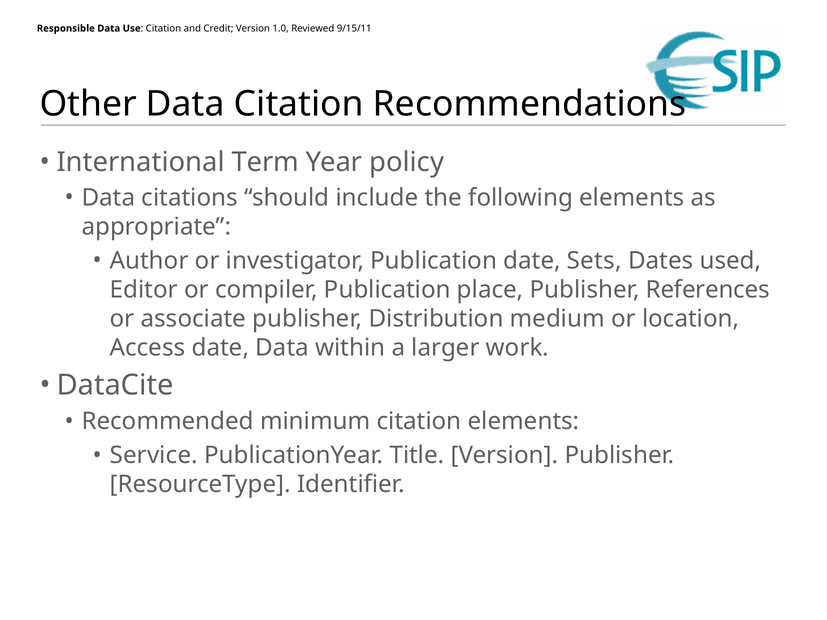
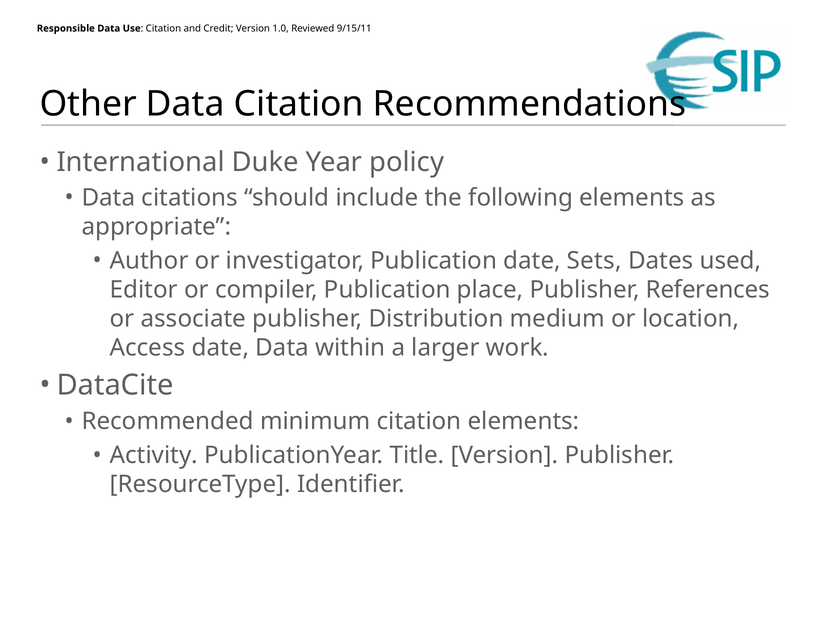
Term: Term -> Duke
Service: Service -> Activity
